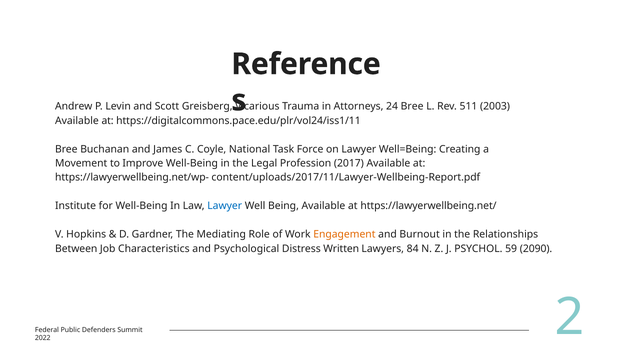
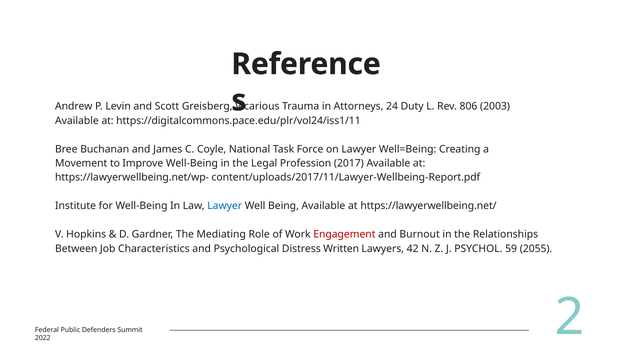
24 Bree: Bree -> Duty
511: 511 -> 806
Engagement colour: orange -> red
84: 84 -> 42
2090: 2090 -> 2055
